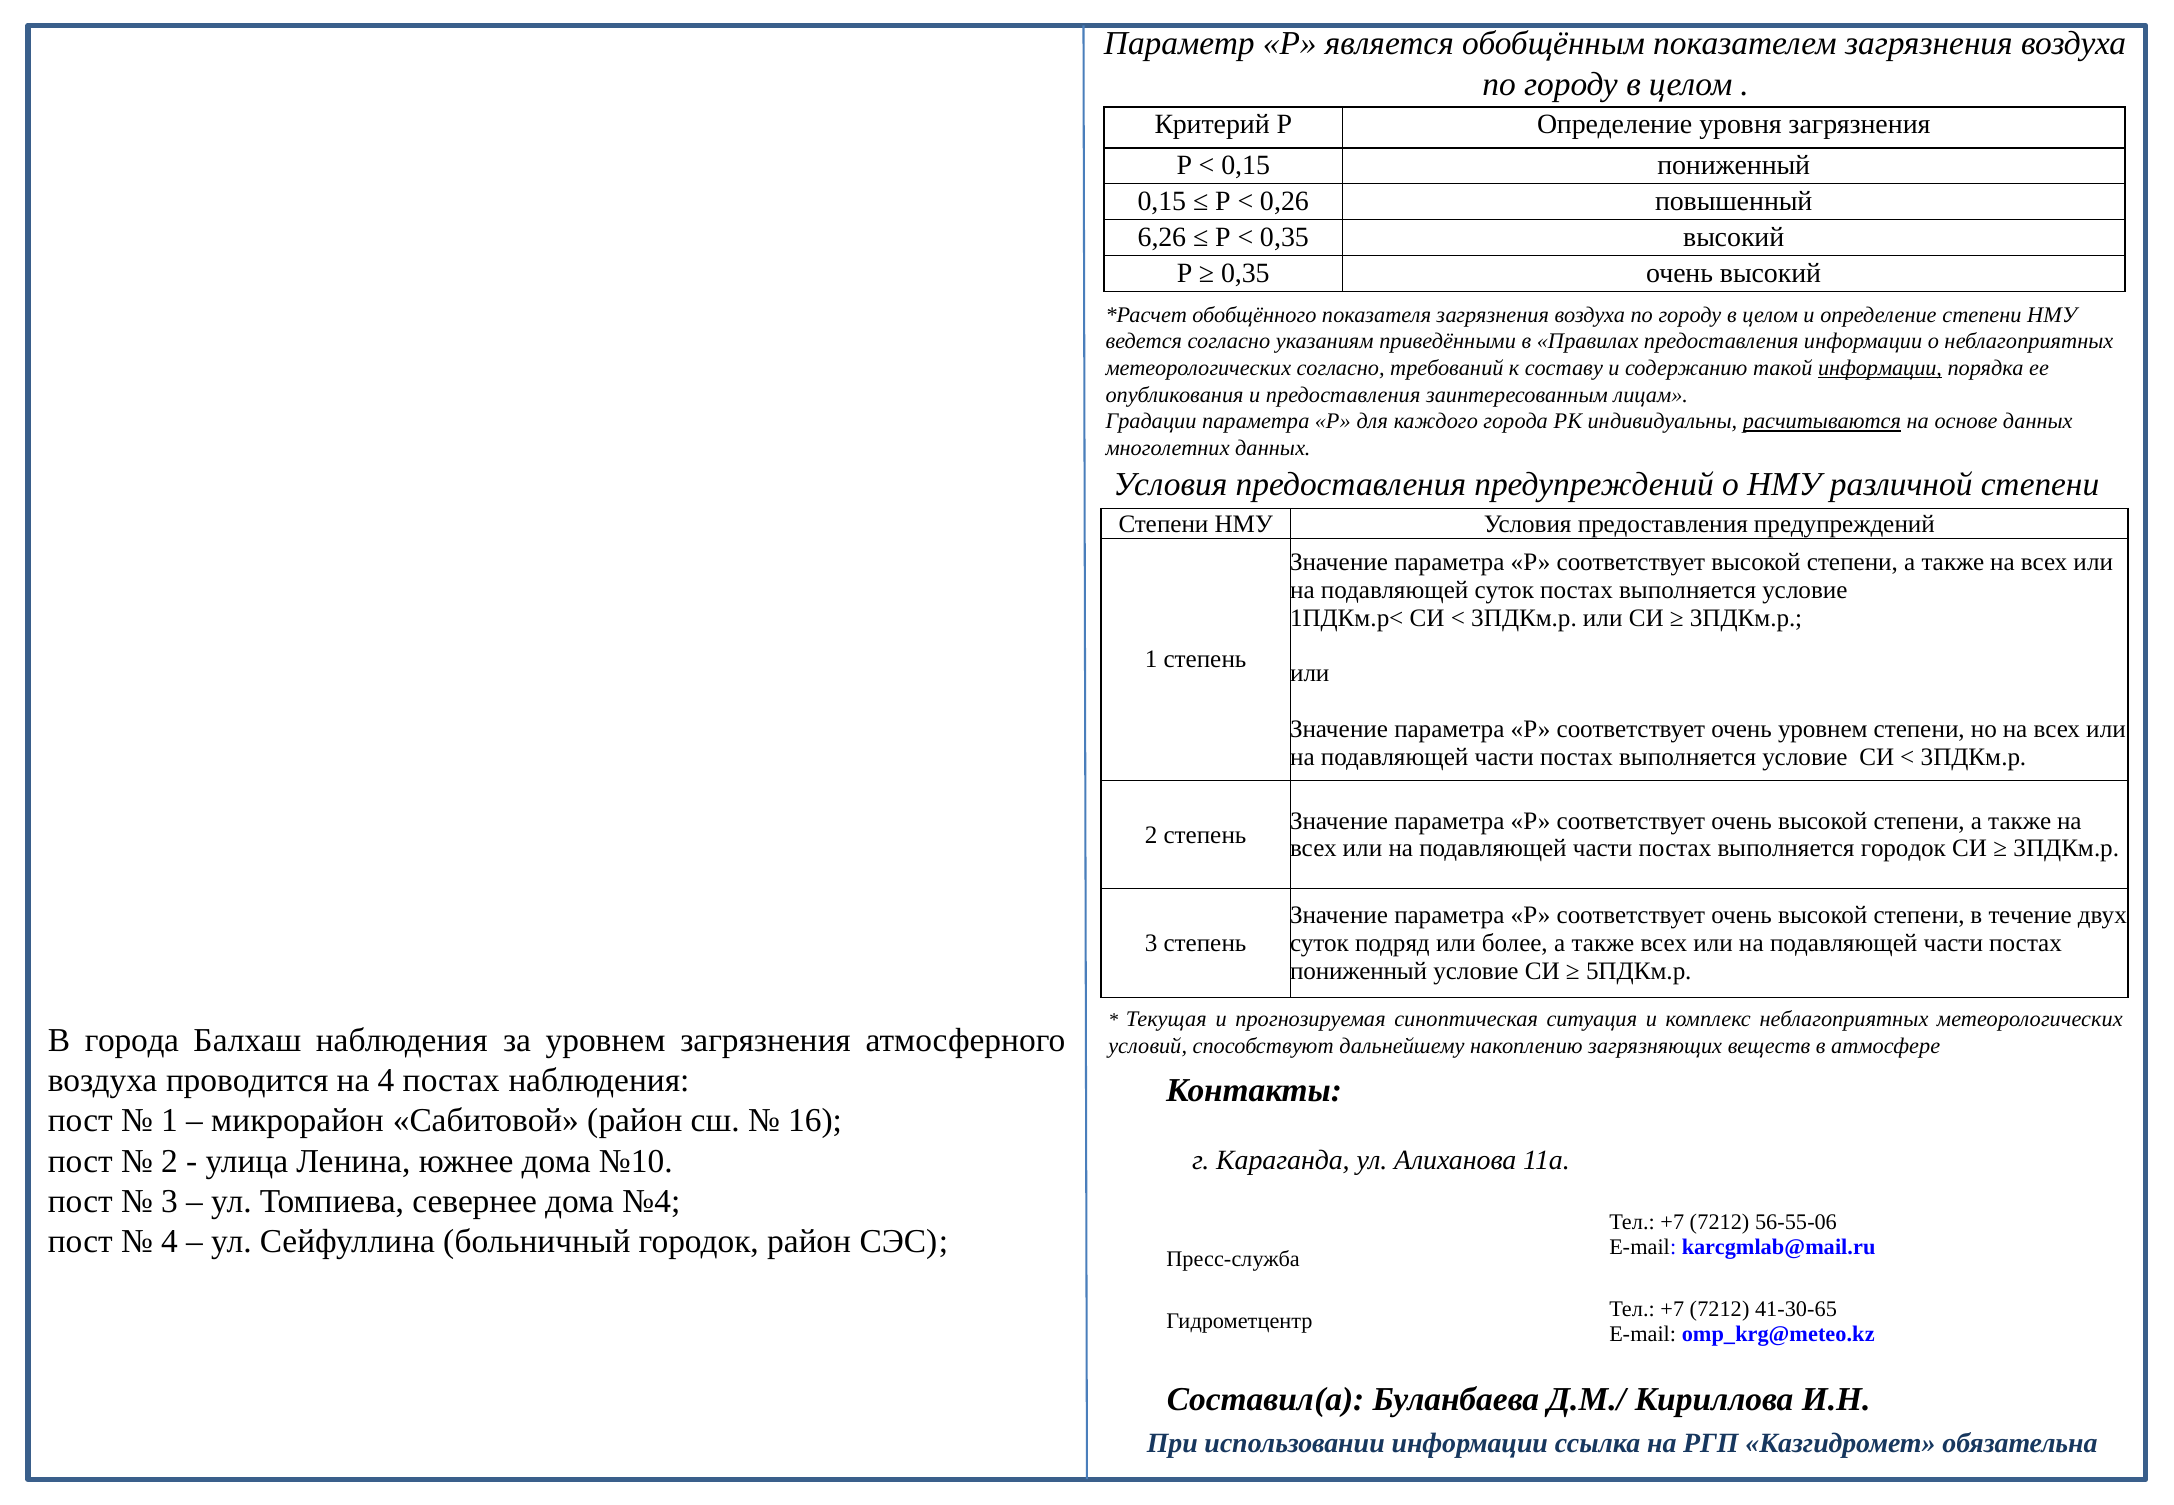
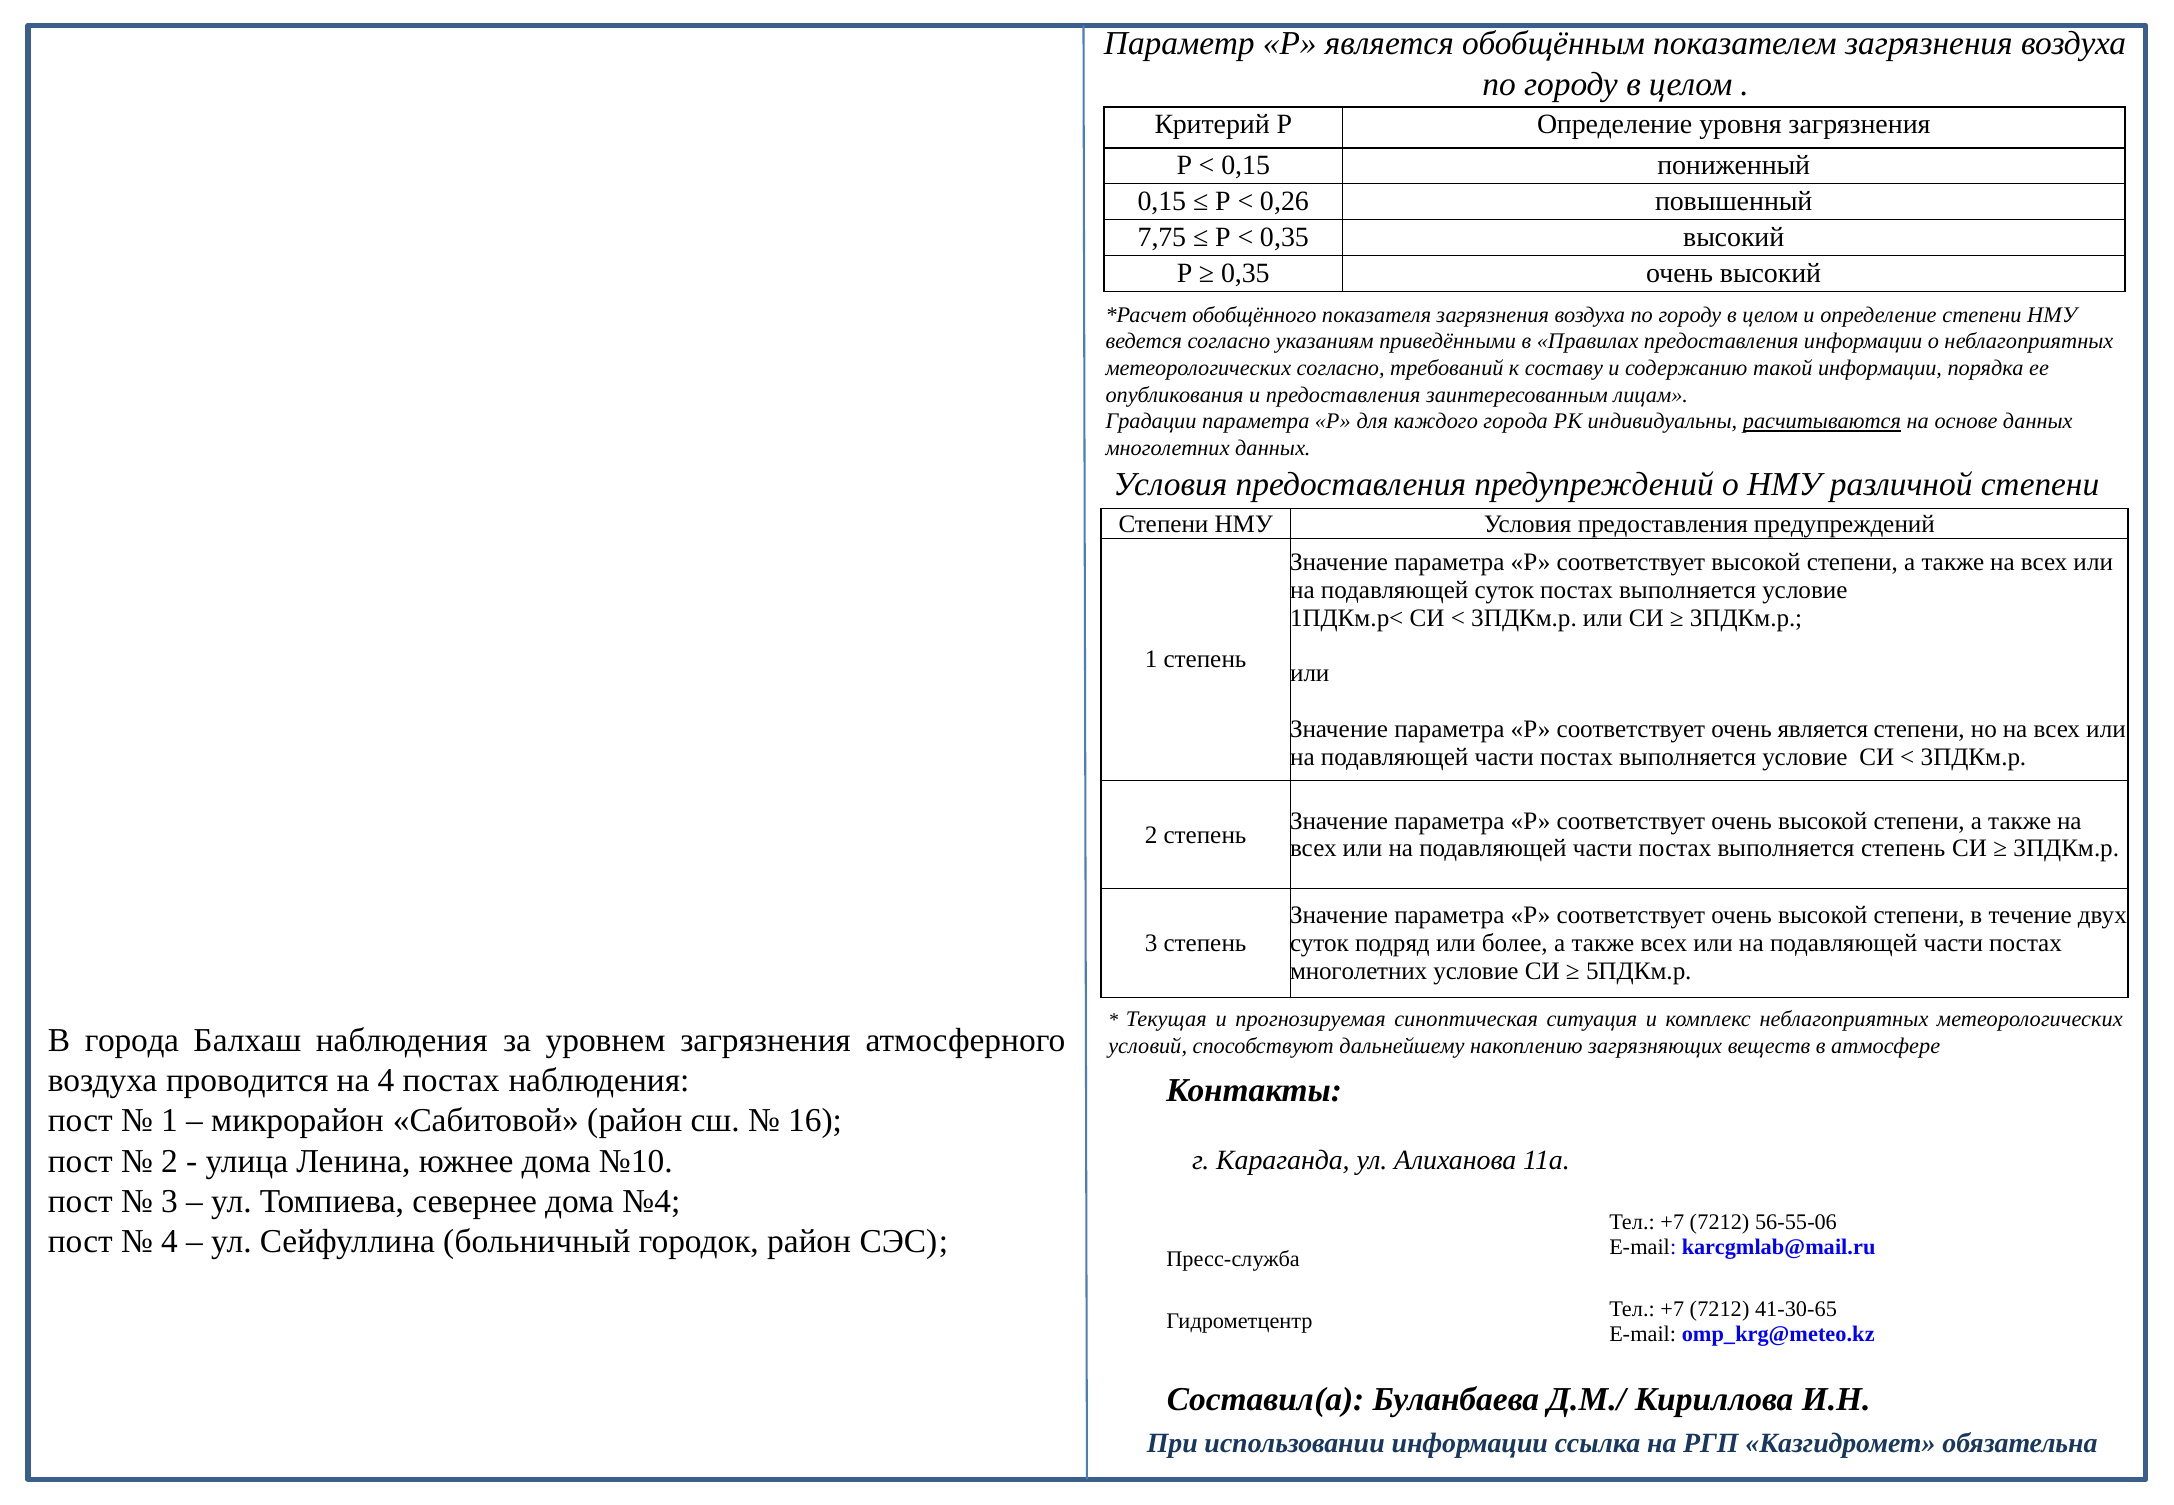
6,26: 6,26 -> 7,75
информации at (1880, 368) underline: present -> none
очень уровнем: уровнем -> является
выполняется городок: городок -> степень
пониженный at (1359, 971): пониженный -> многолетних
